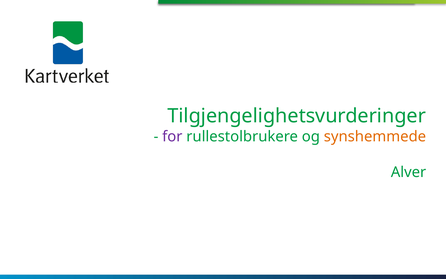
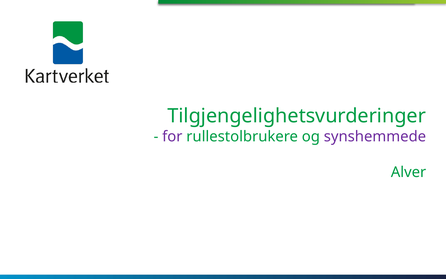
synshemmede colour: orange -> purple
